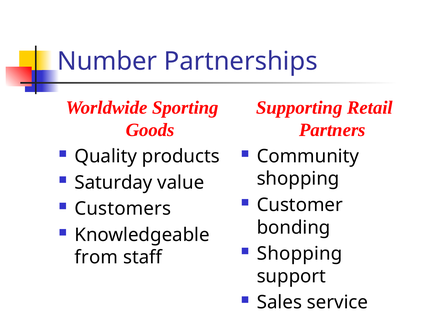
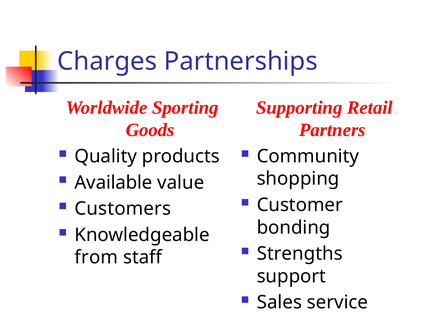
Number: Number -> Charges
Saturday: Saturday -> Available
Shopping at (300, 254): Shopping -> Strengths
